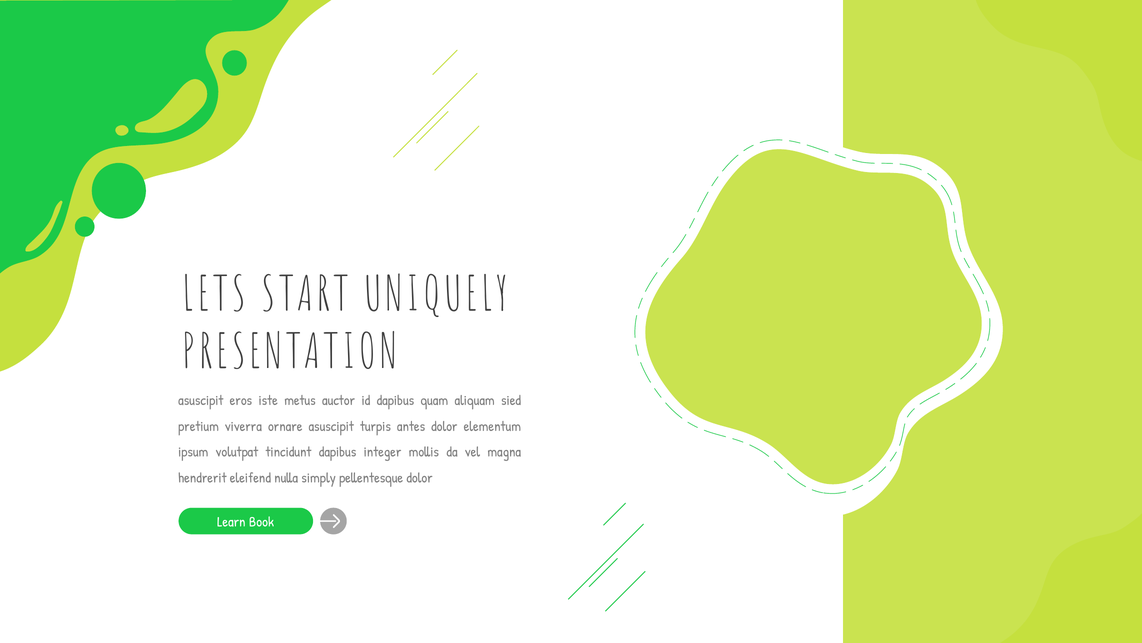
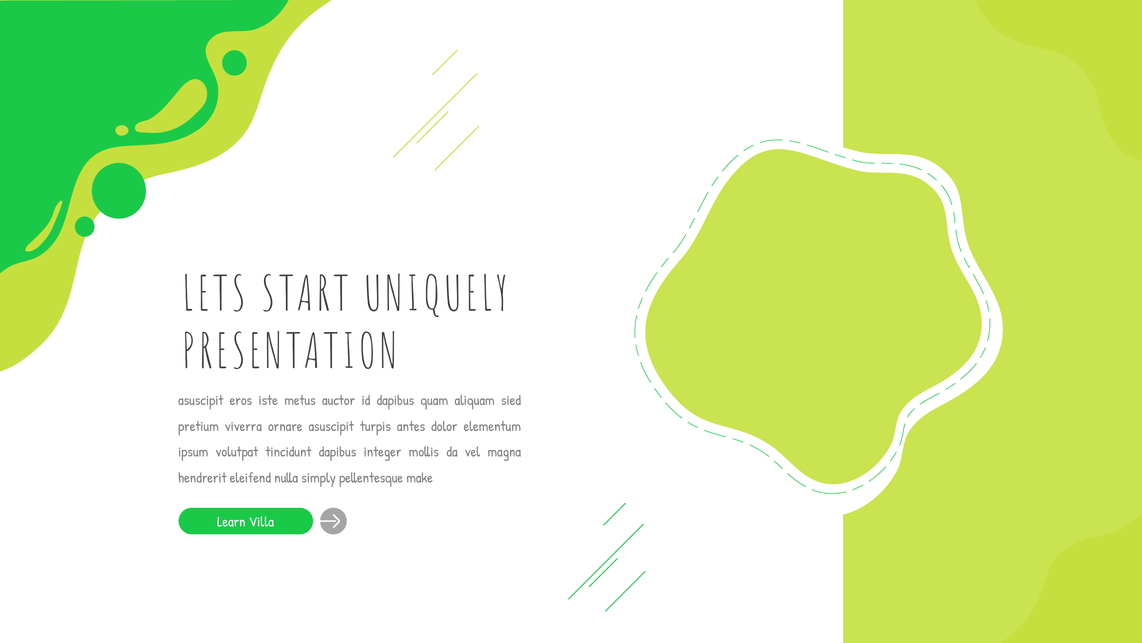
pellentesque dolor: dolor -> make
Book: Book -> Villa
